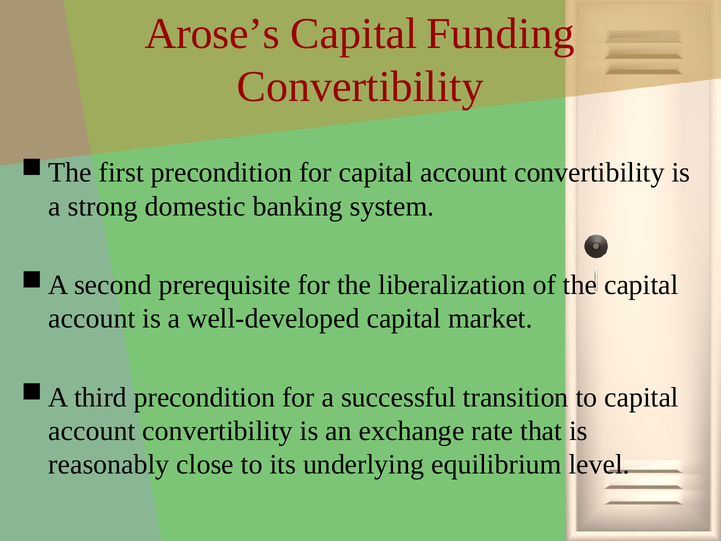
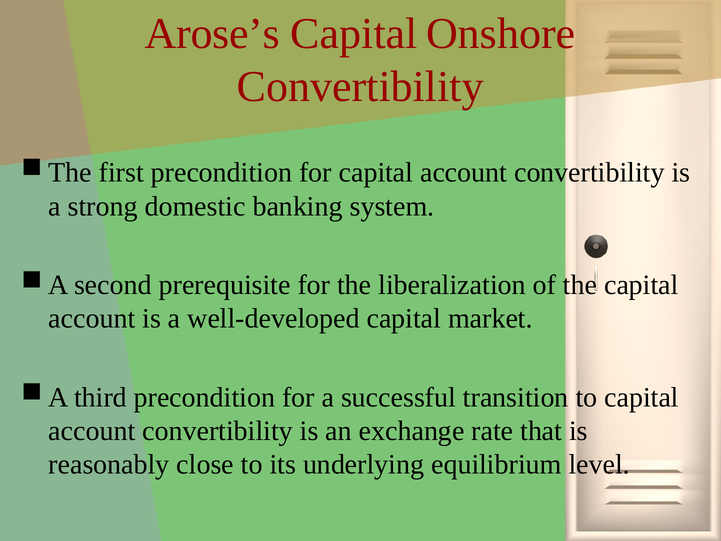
Funding: Funding -> Onshore
